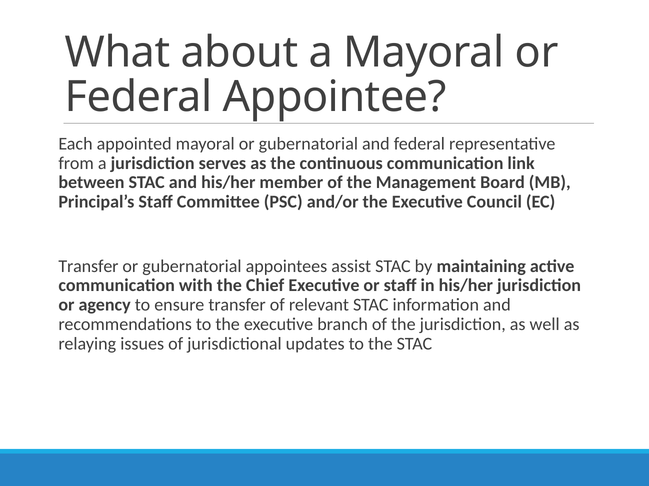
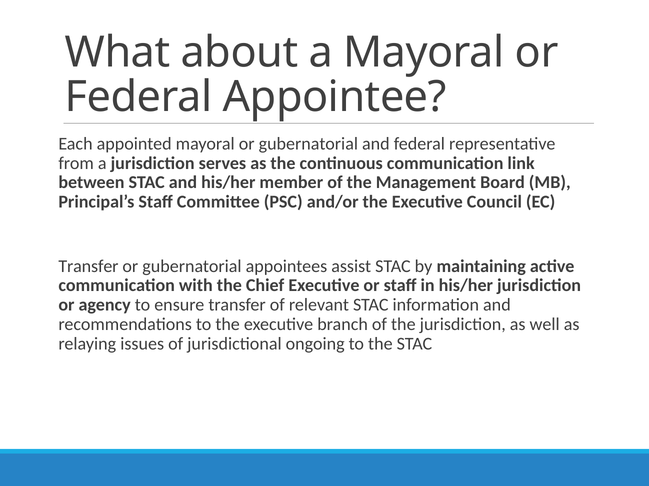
updates: updates -> ongoing
